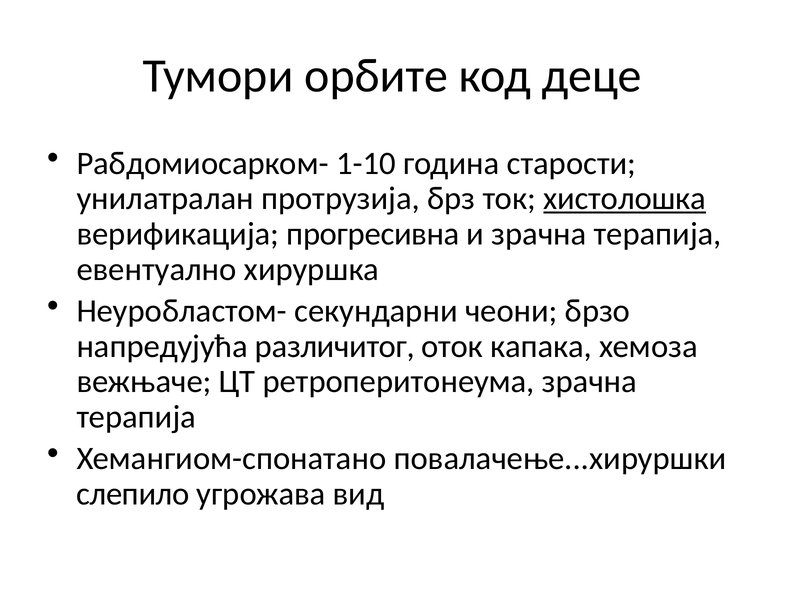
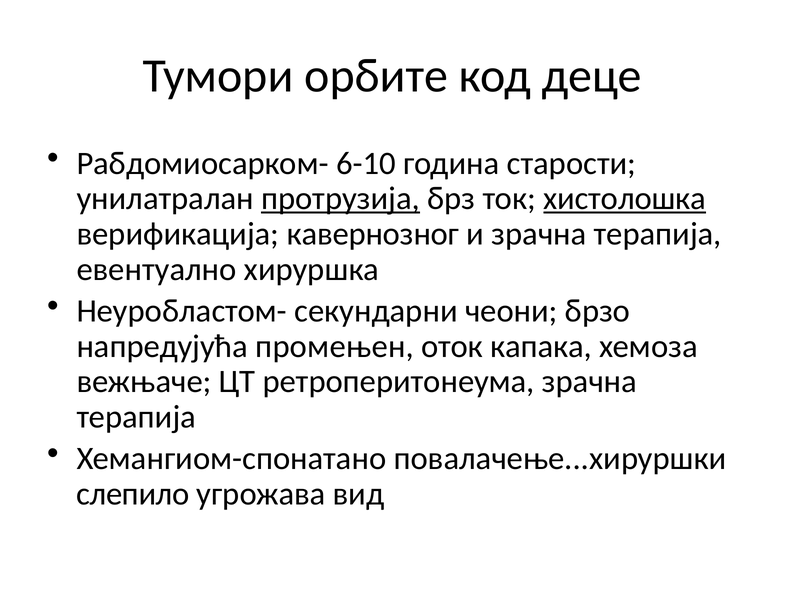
1-10: 1-10 -> 6-10
протрузија underline: none -> present
прогресивна: прогресивна -> кавернозног
различитог: различитог -> промењен
